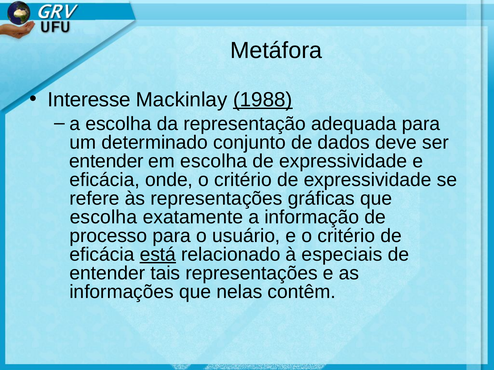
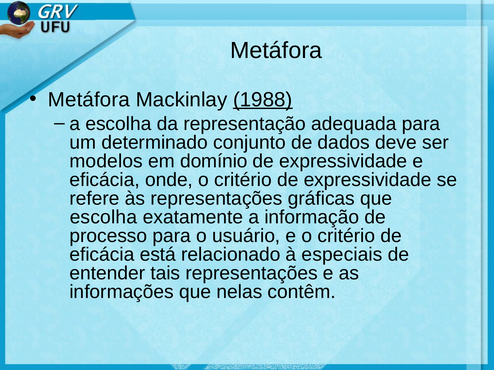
Interesse at (89, 100): Interesse -> Metáfora
entender at (106, 161): entender -> modelos
em escolha: escolha -> domínio
está underline: present -> none
